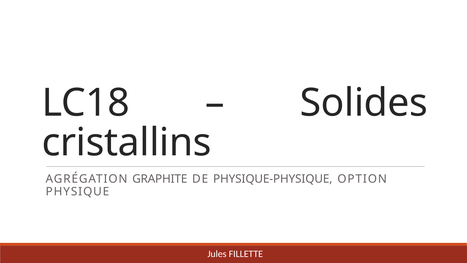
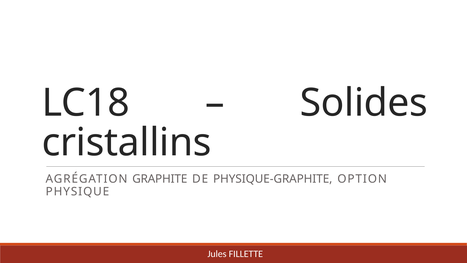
PHYSIQUE-PHYSIQUE: PHYSIQUE-PHYSIQUE -> PHYSIQUE-GRAPHITE
